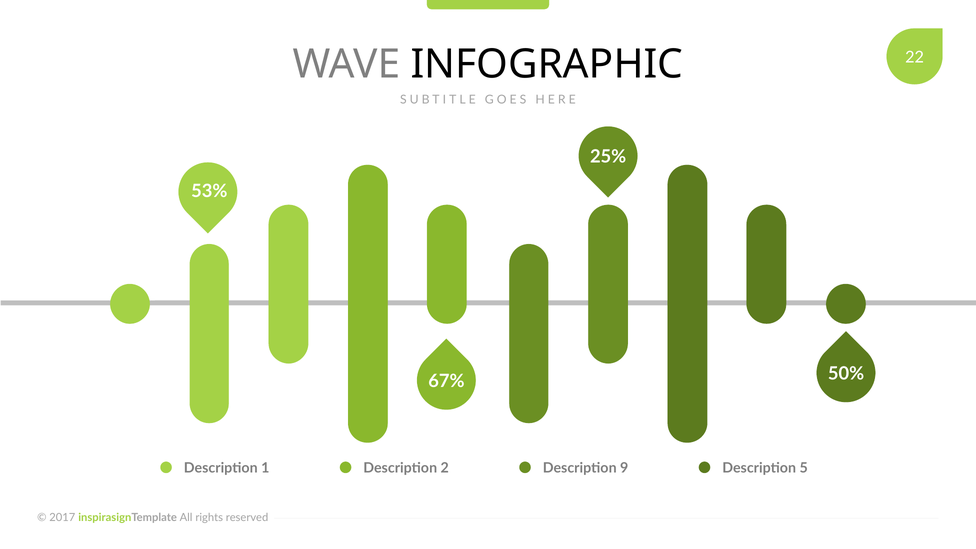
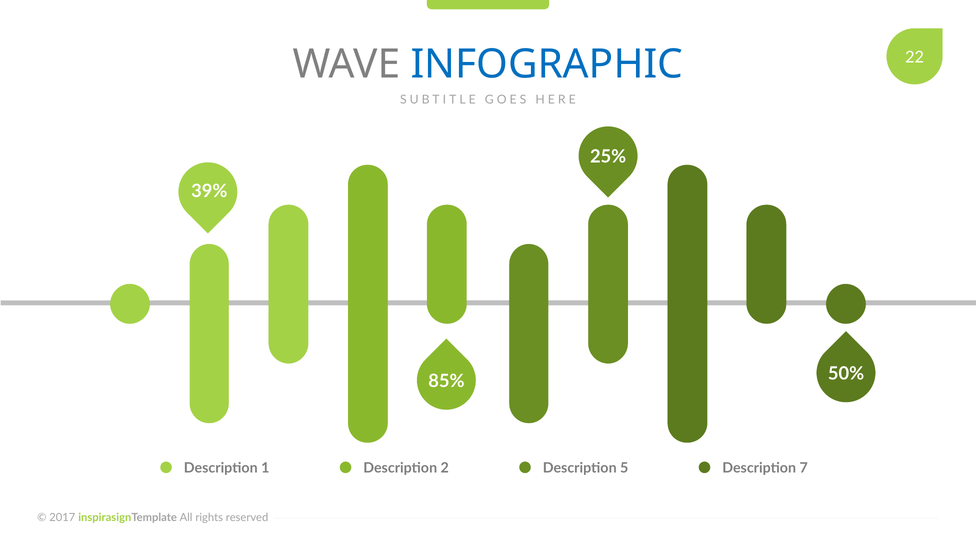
INFOGRAPHIC colour: black -> blue
53%: 53% -> 39%
67%: 67% -> 85%
9: 9 -> 5
5: 5 -> 7
